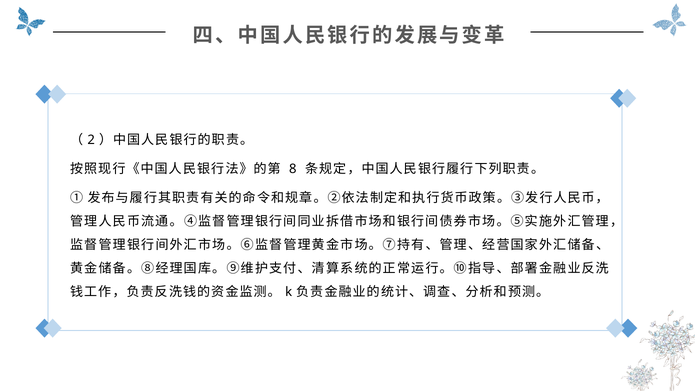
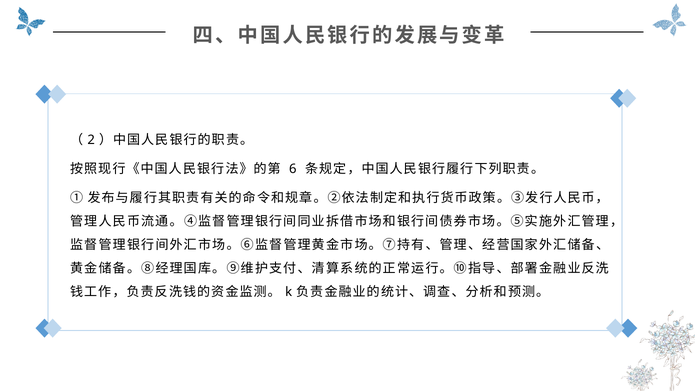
8: 8 -> 6
